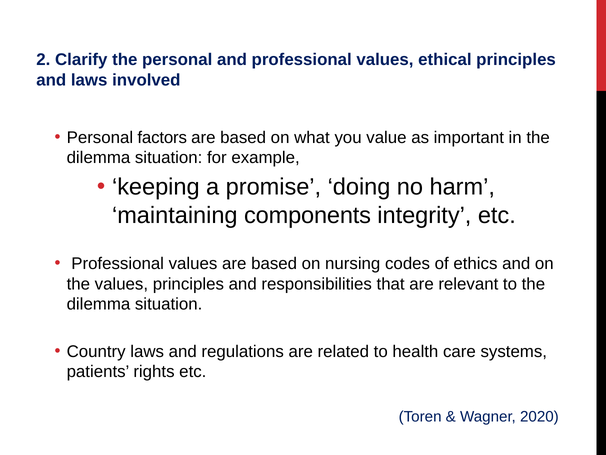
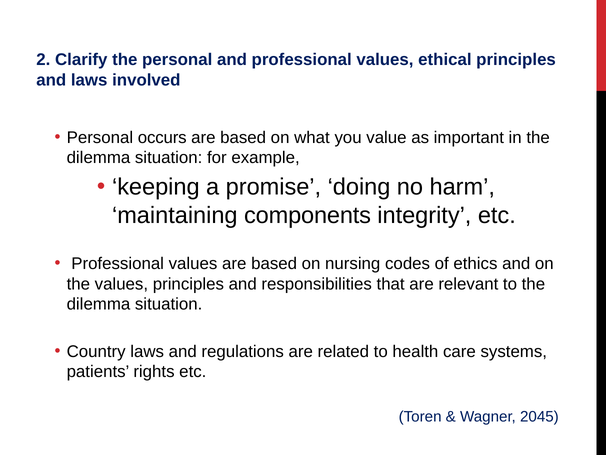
factors: factors -> occurs
2020: 2020 -> 2045
